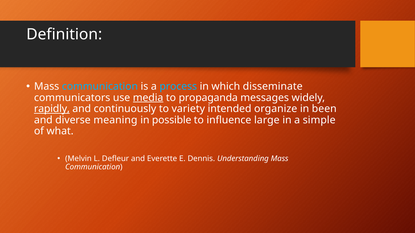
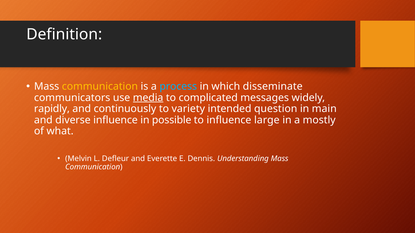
communication at (100, 87) colour: light blue -> yellow
propaganda: propaganda -> complicated
rapidly underline: present -> none
organize: organize -> question
been: been -> main
diverse meaning: meaning -> influence
simple: simple -> mostly
